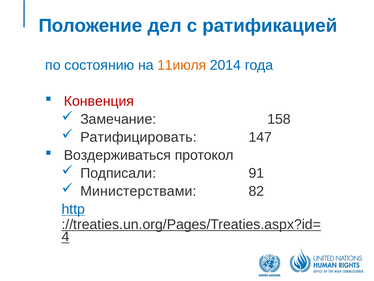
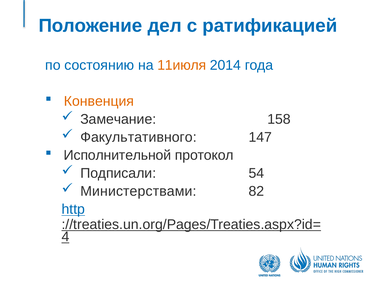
Конвенция colour: red -> orange
Ратифицировать: Ратифицировать -> Факультативного
Воздерживаться: Воздерживаться -> Исполнительной
91: 91 -> 54
